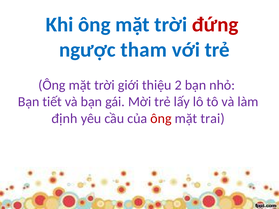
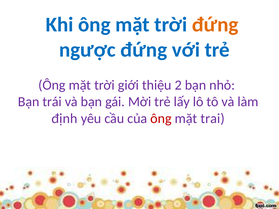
đứng at (215, 25) colour: red -> orange
ngược tham: tham -> đứng
tiết: tiết -> trái
